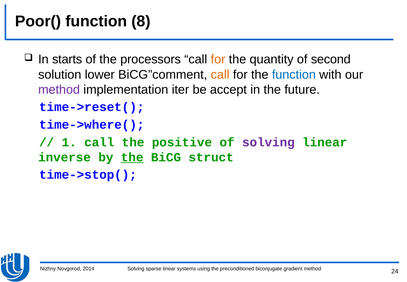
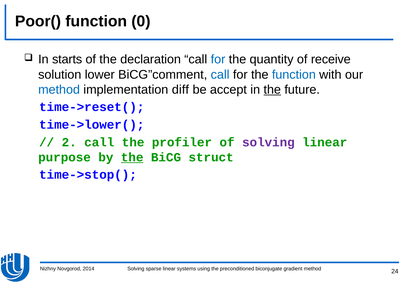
8: 8 -> 0
processors: processors -> declaration
for at (218, 59) colour: orange -> blue
second: second -> receive
call at (220, 74) colour: orange -> blue
method at (59, 90) colour: purple -> blue
iter: iter -> diff
the at (272, 90) underline: none -> present
time->where(: time->where( -> time->lower(
1: 1 -> 2
positive: positive -> profiler
inverse: inverse -> purpose
